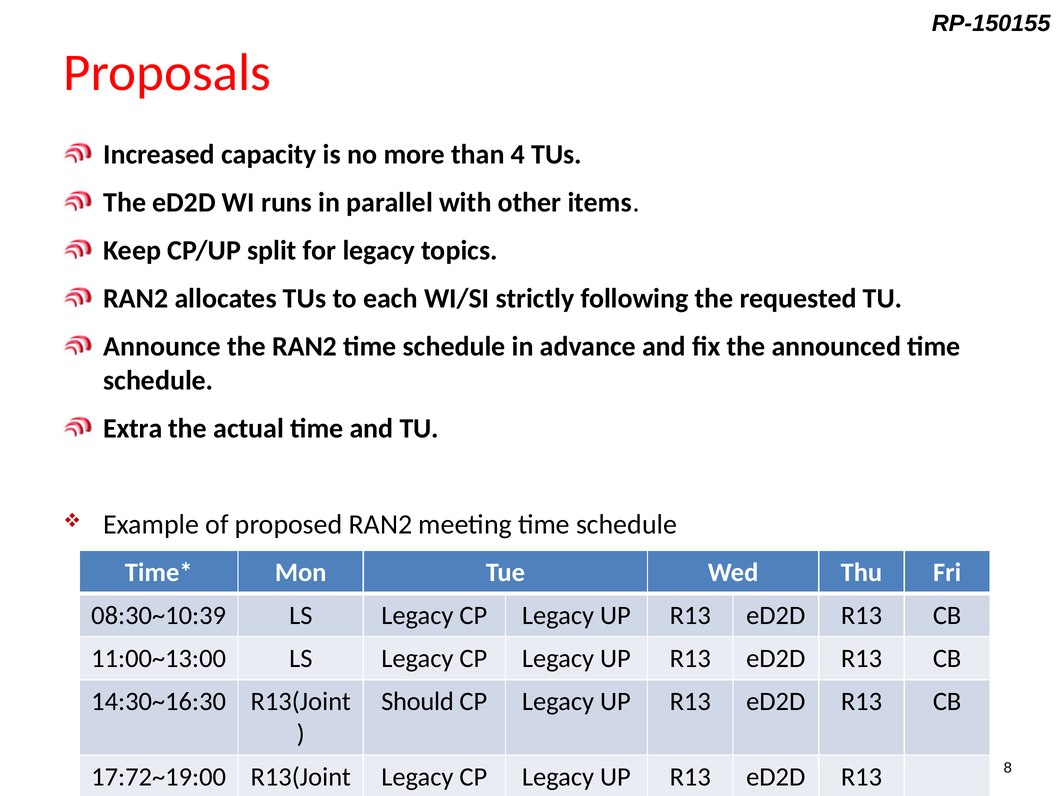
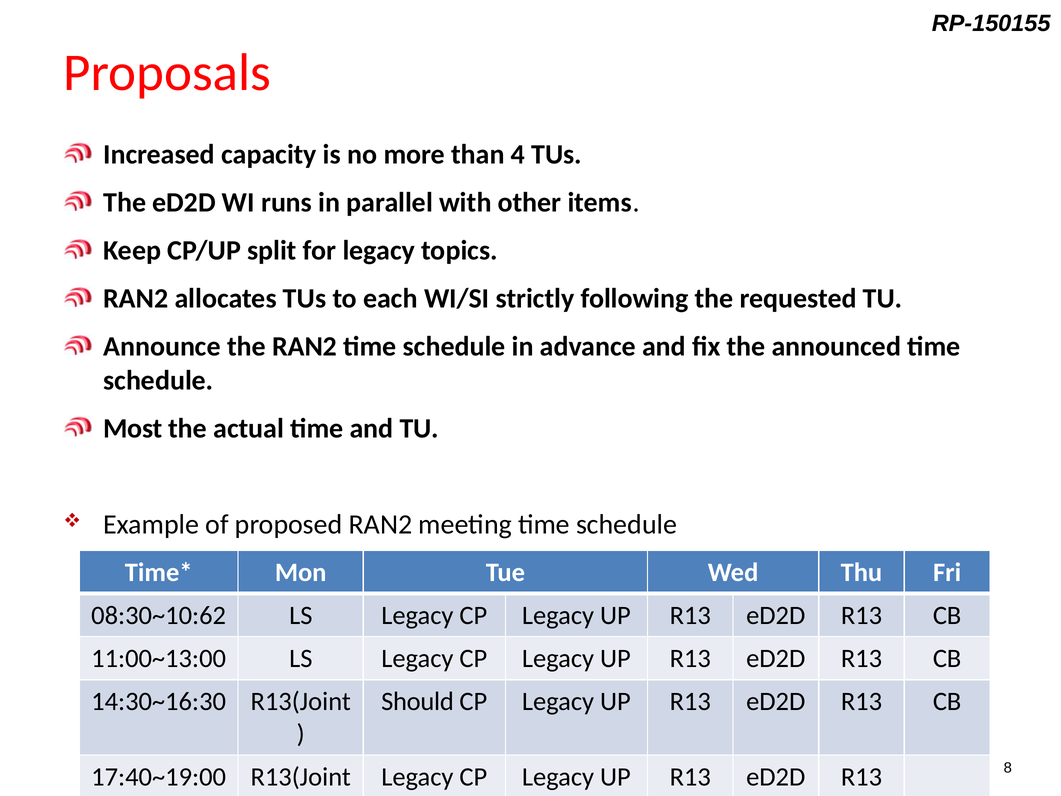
Extra: Extra -> Most
08:30~10:39: 08:30~10:39 -> 08:30~10:62
17:72~19:00: 17:72~19:00 -> 17:40~19:00
